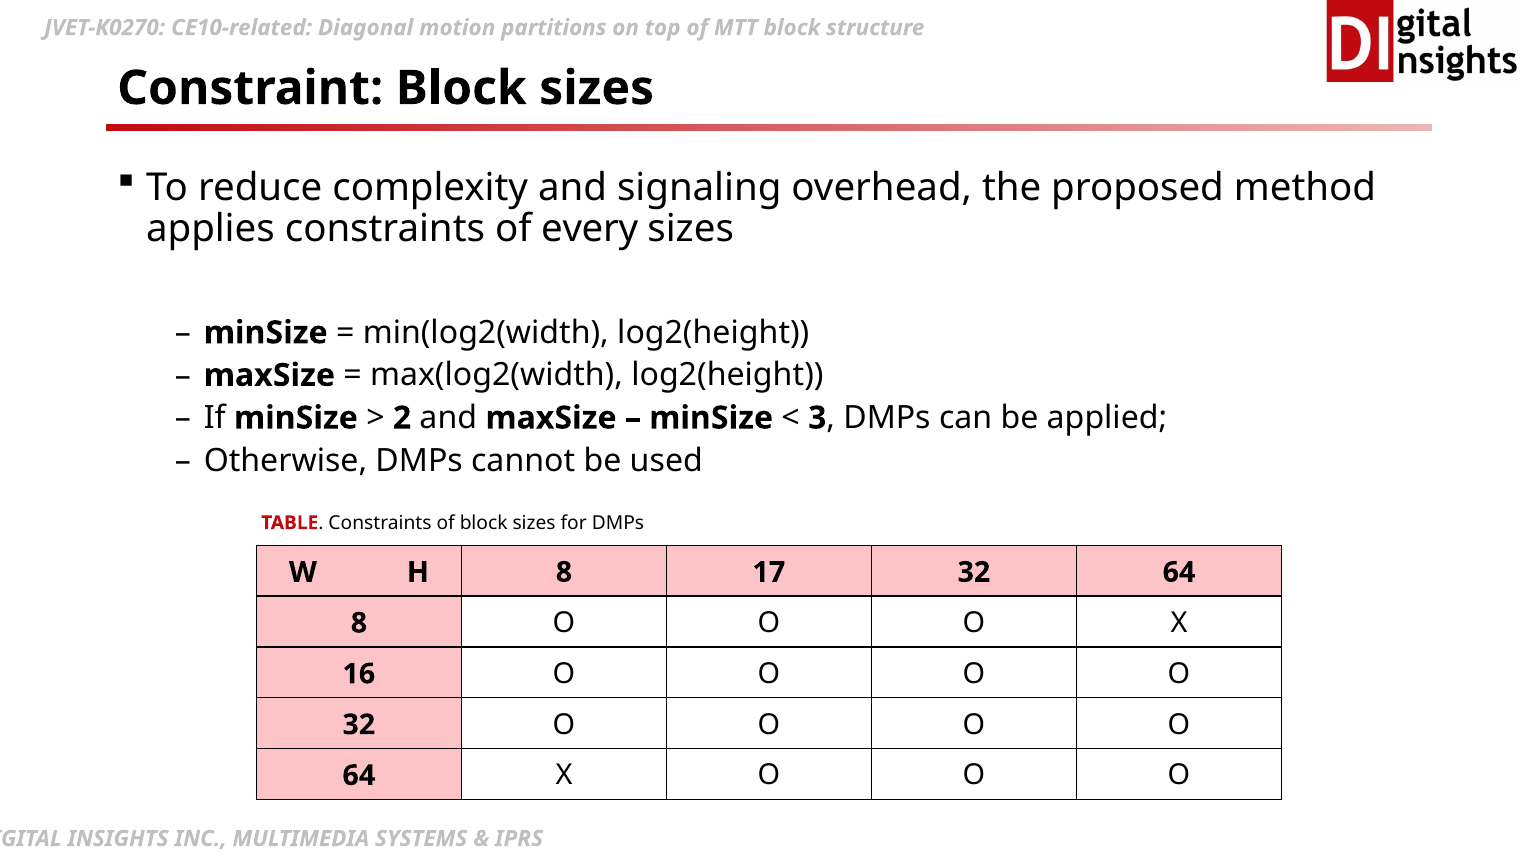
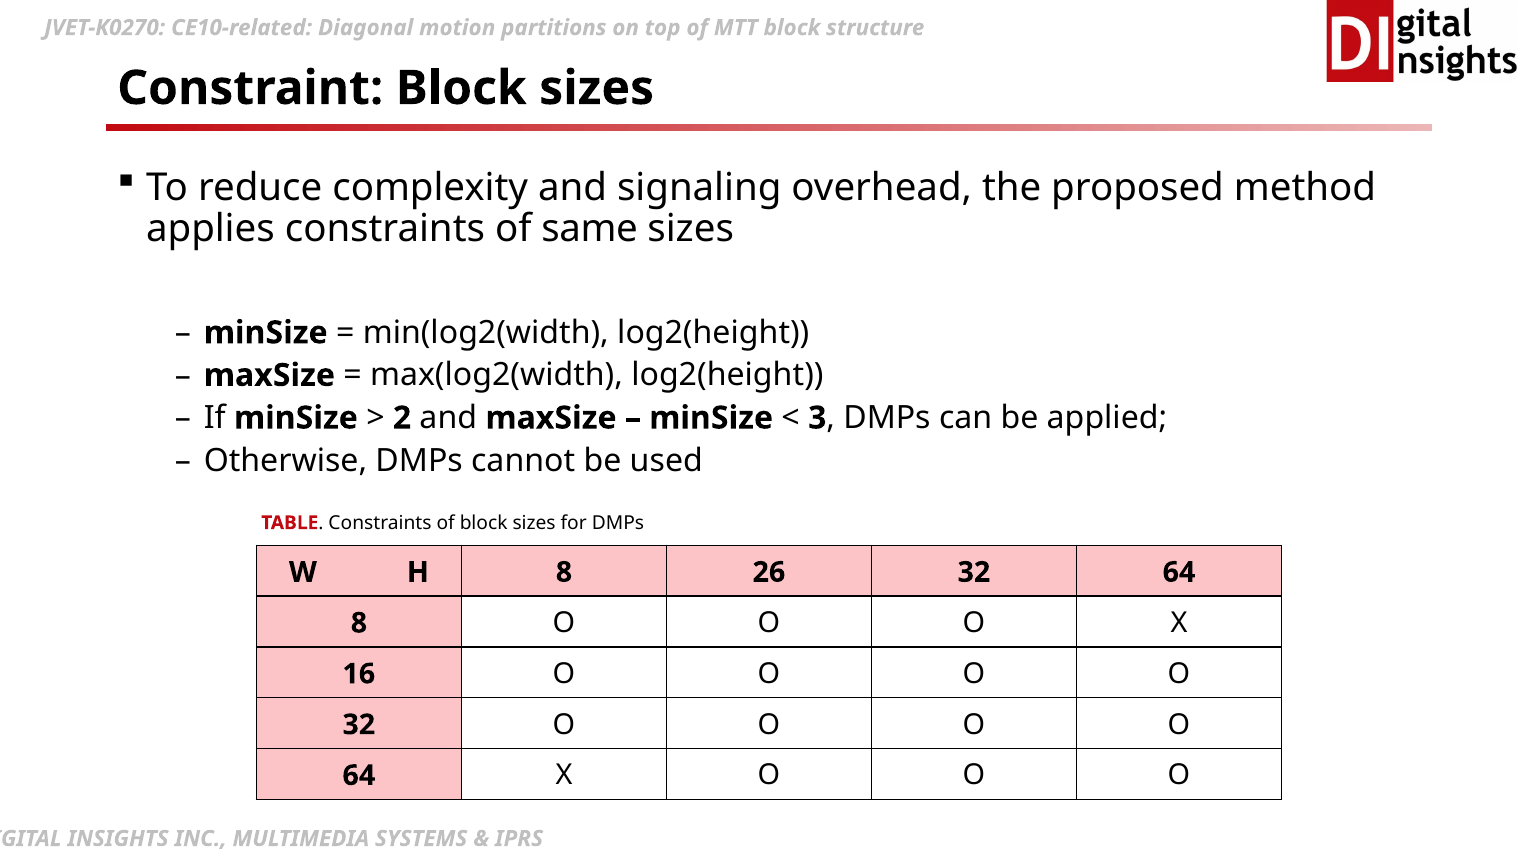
every: every -> same
17: 17 -> 26
